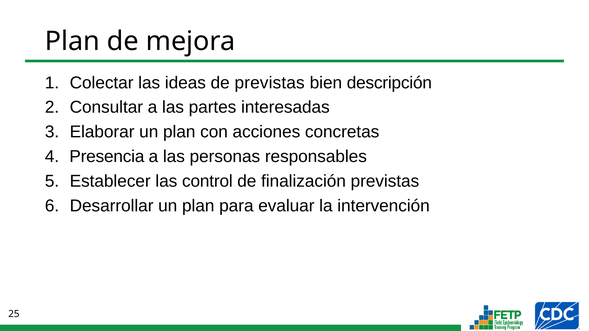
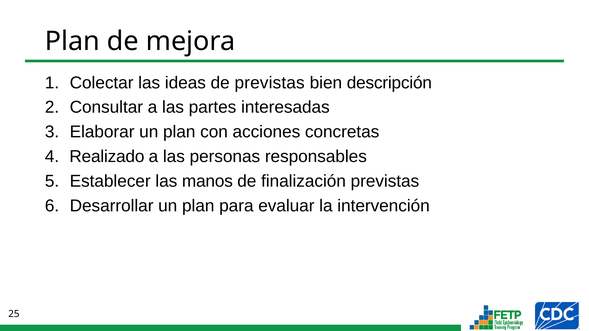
Presencia: Presencia -> Realizado
control: control -> manos
